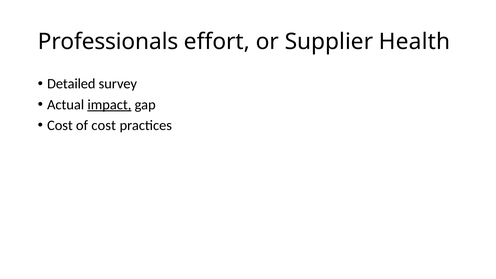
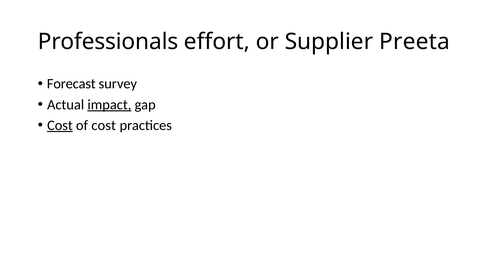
Health: Health -> Preeta
Detailed: Detailed -> Forecast
Cost at (60, 125) underline: none -> present
